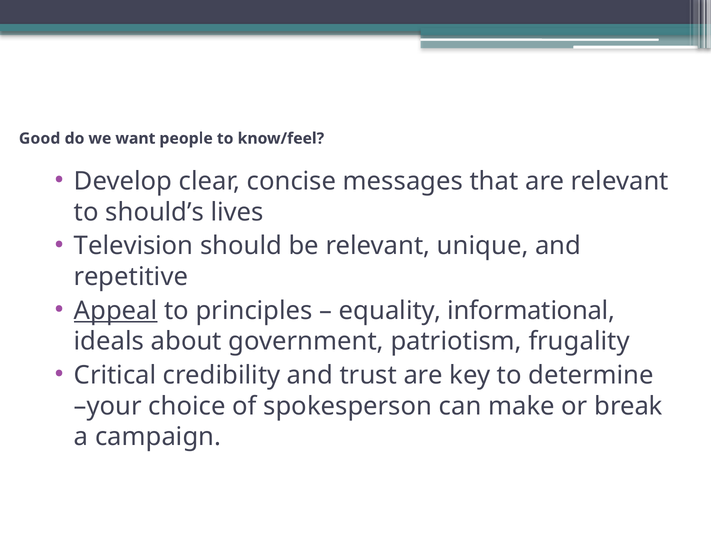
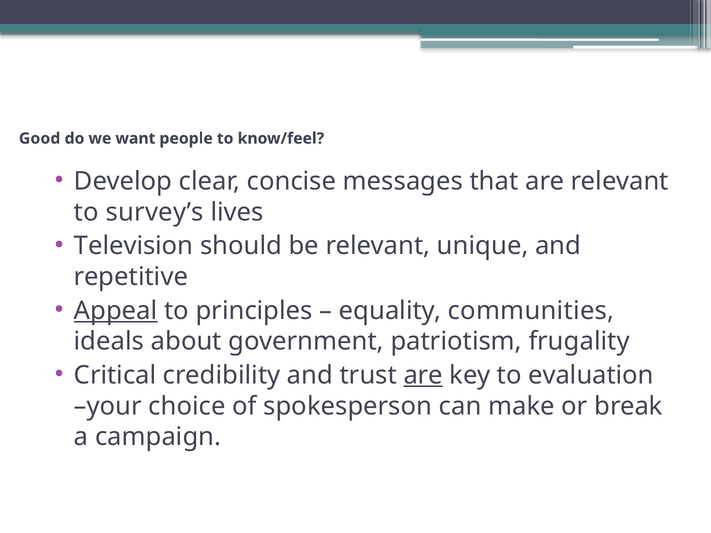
should’s: should’s -> survey’s
informational: informational -> communities
are at (423, 375) underline: none -> present
determine: determine -> evaluation
